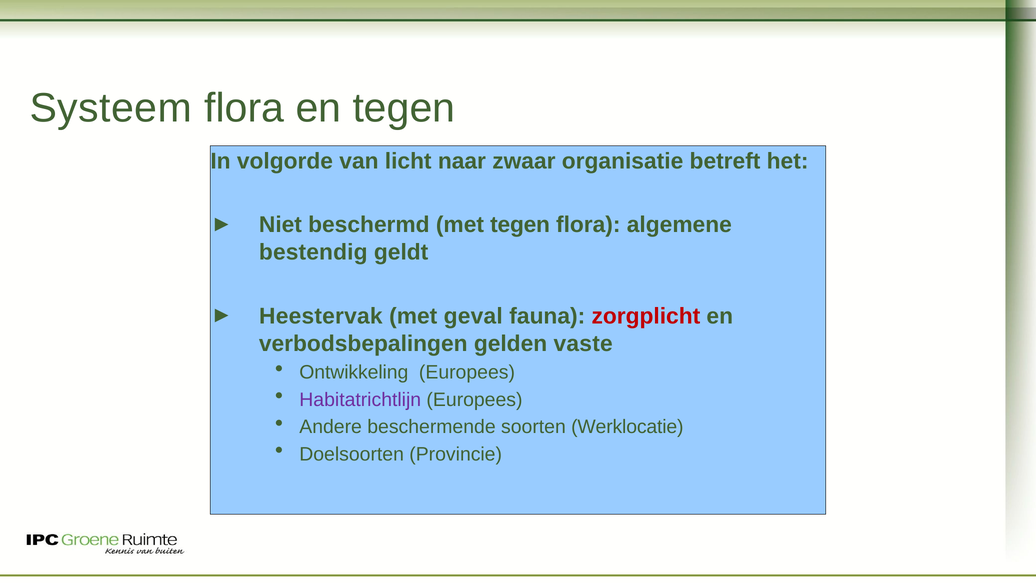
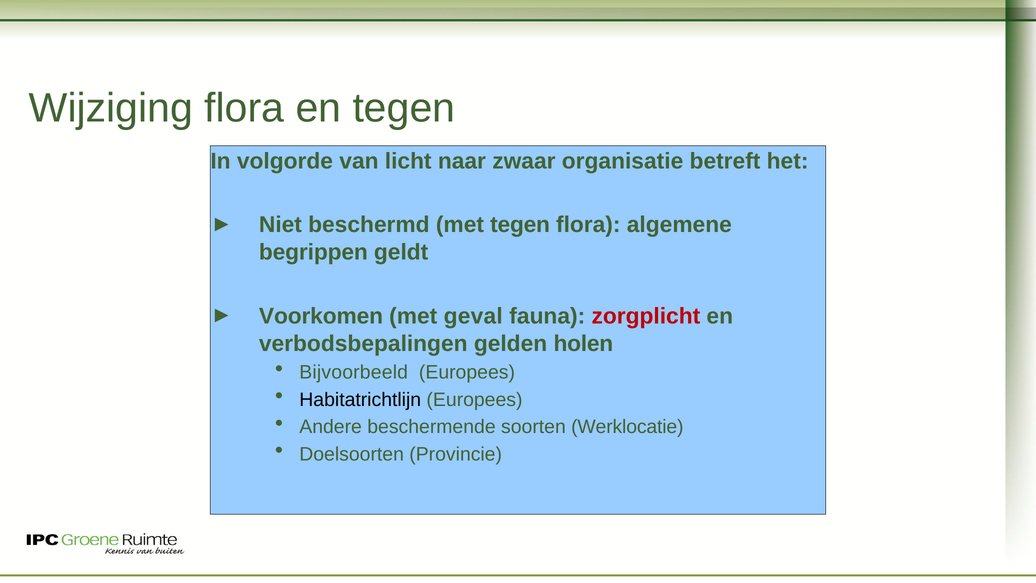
Systeem: Systeem -> Wijziging
bestendig: bestendig -> begrippen
Heestervak: Heestervak -> Voorkomen
vaste: vaste -> holen
Ontwikkeling: Ontwikkeling -> Bijvoorbeeld
Habitatrichtlijn colour: purple -> black
